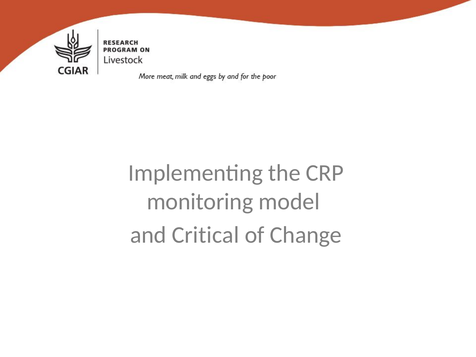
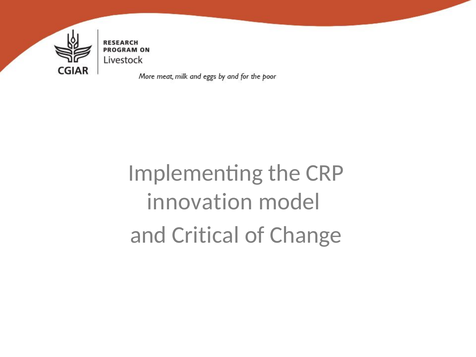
monitoring: monitoring -> innovation
